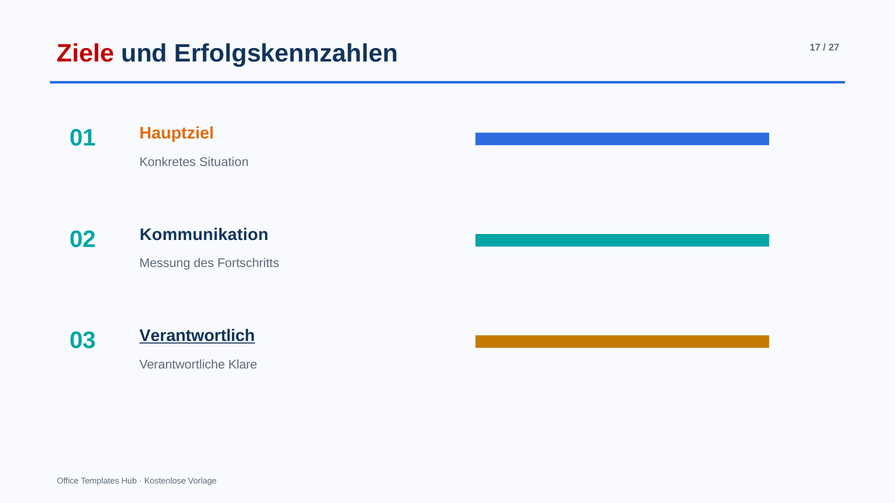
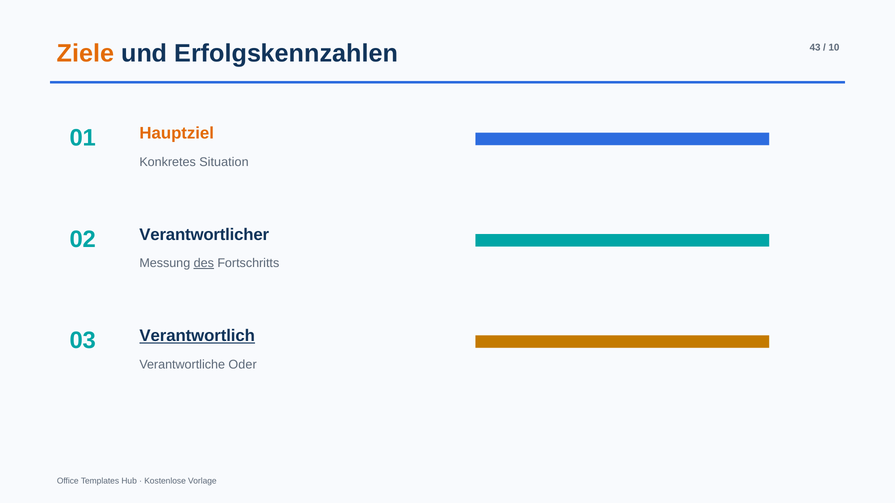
Ziele colour: red -> orange
17: 17 -> 43
27: 27 -> 10
Kommunikation: Kommunikation -> Verantwortlicher
des underline: none -> present
Klare: Klare -> Oder
